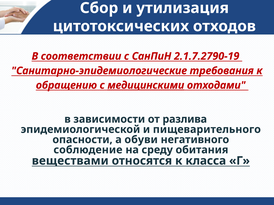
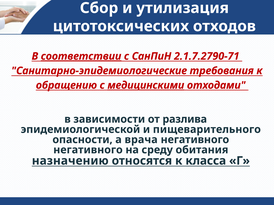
соответствии underline: none -> present
2.1.7.2790-19: 2.1.7.2790-19 -> 2.1.7.2790-71
обуви: обуви -> врача
соблюдение at (88, 150): соблюдение -> негативного
веществами: веществами -> назначению
